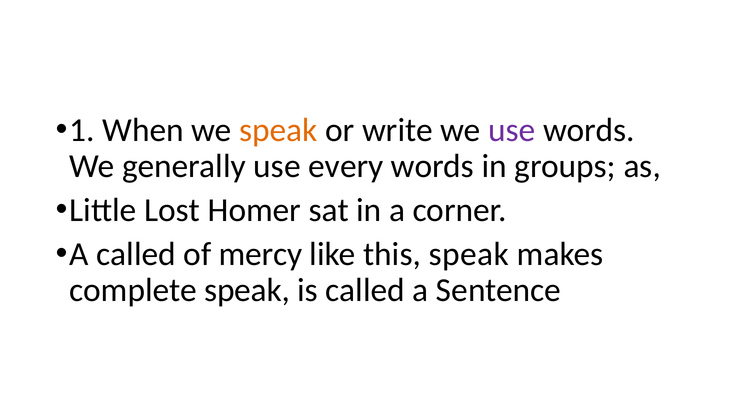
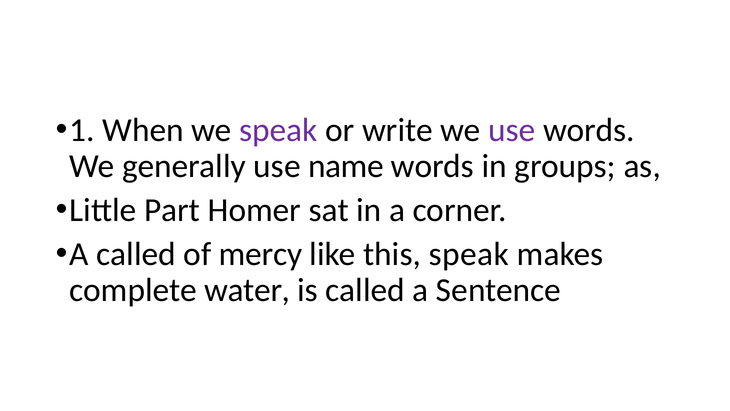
speak at (278, 130) colour: orange -> purple
every: every -> name
Lost: Lost -> Part
complete speak: speak -> water
